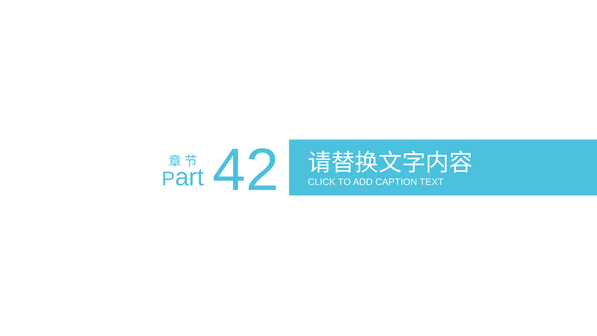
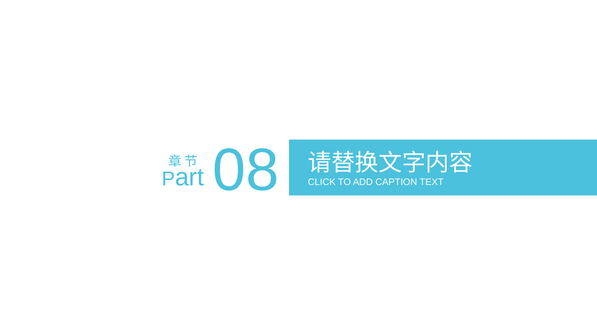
42: 42 -> 08
